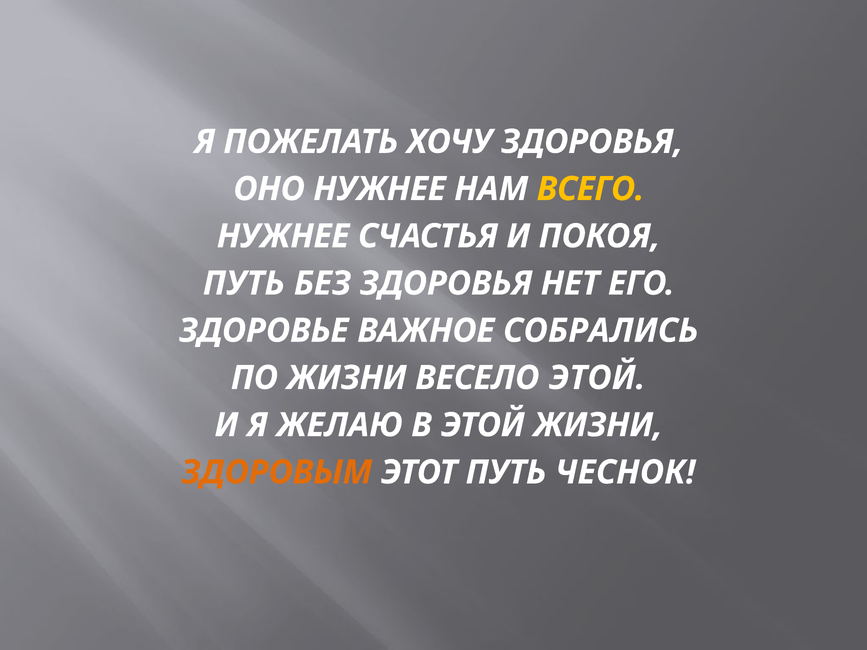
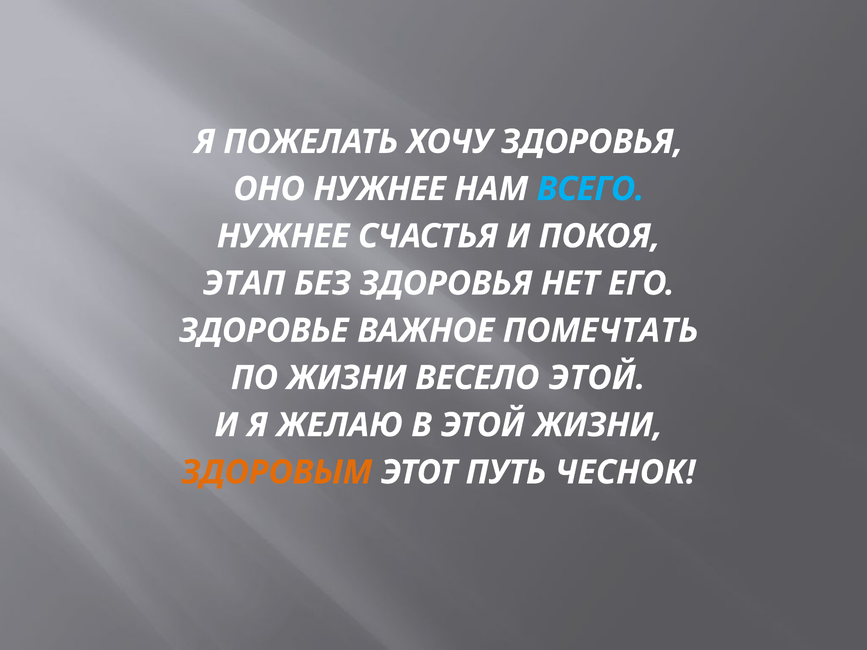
ВСЕГО colour: yellow -> light blue
ПУТЬ at (244, 284): ПУТЬ -> ЭТАП
СОБРАЛИСЬ: СОБРАЛИСЬ -> ПОМЕЧТАТЬ
